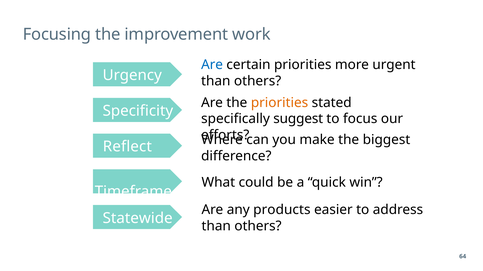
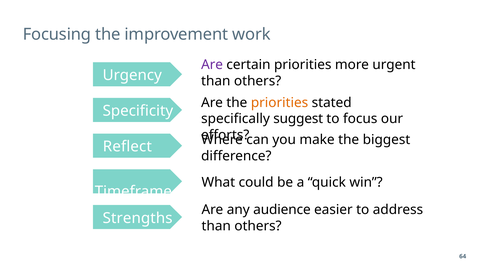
Are at (212, 65) colour: blue -> purple
products: products -> audience
Statewide: Statewide -> Strengths
